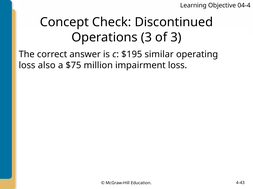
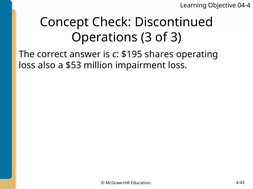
similar: similar -> shares
$75: $75 -> $53
